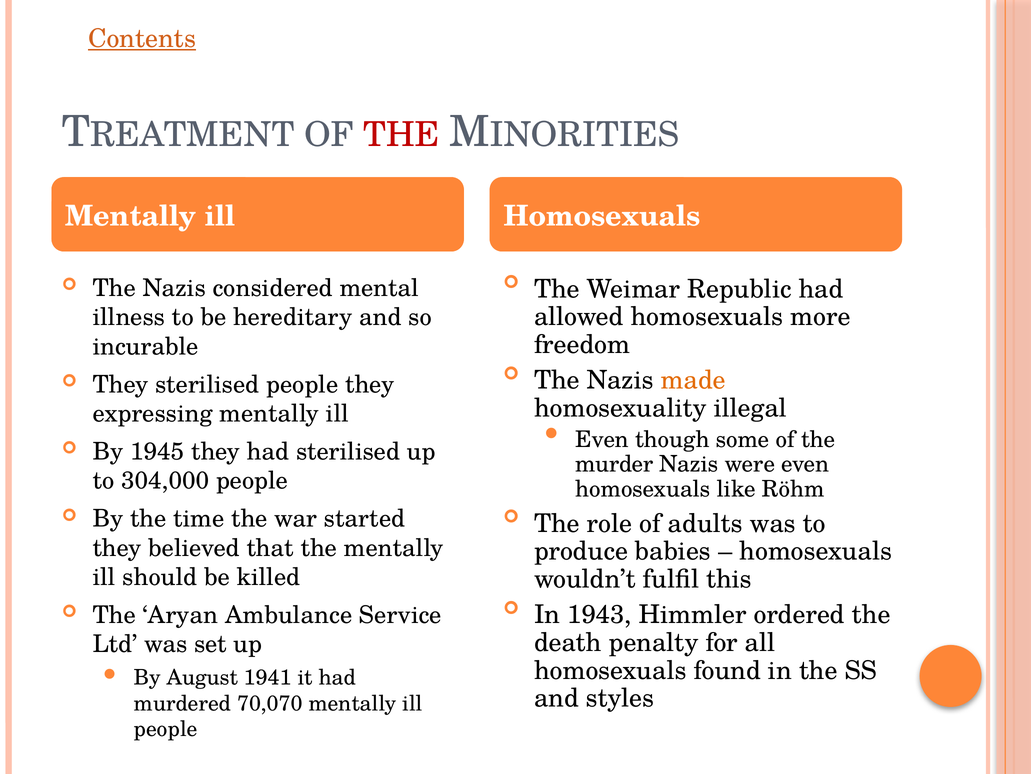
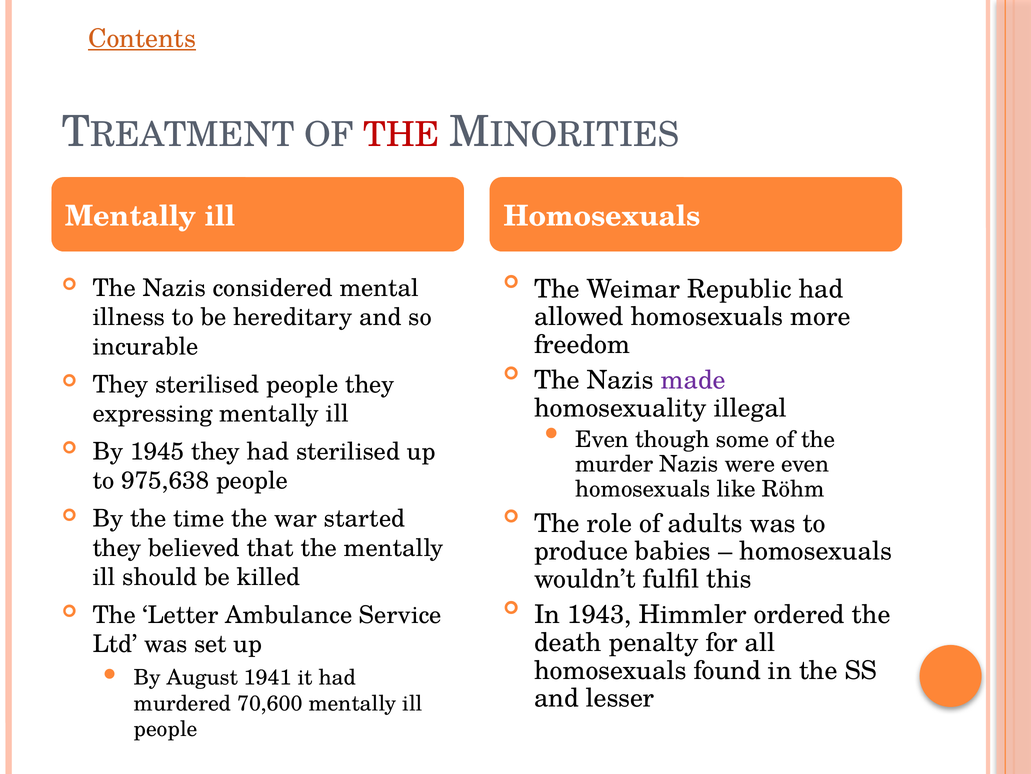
made colour: orange -> purple
304,000: 304,000 -> 975,638
Aryan: Aryan -> Letter
and styles: styles -> lesser
70,070: 70,070 -> 70,600
